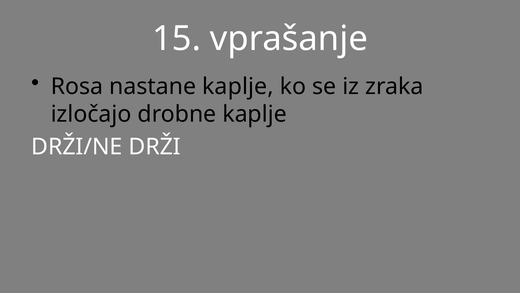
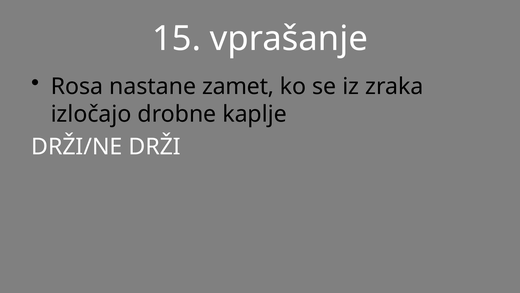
nastane kaplje: kaplje -> zamet
